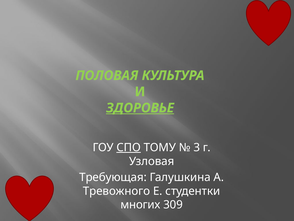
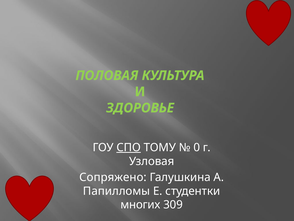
ЗДОРОВЬЕ underline: present -> none
3: 3 -> 0
Требующая: Требующая -> Сопряжено
Тревожного: Тревожного -> Папилломы
